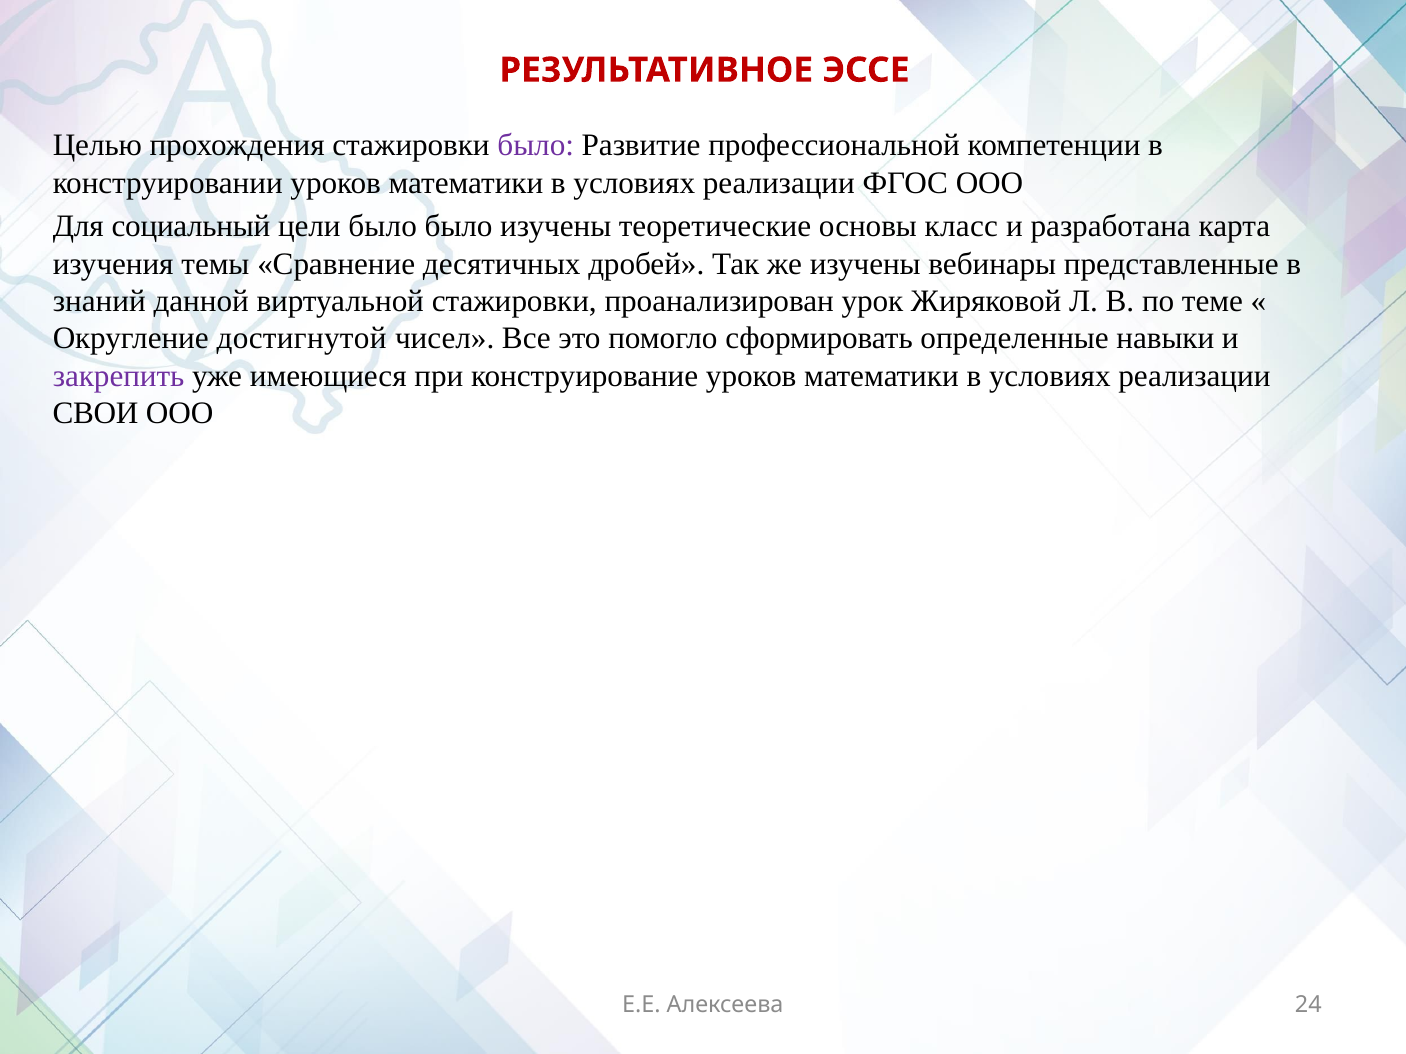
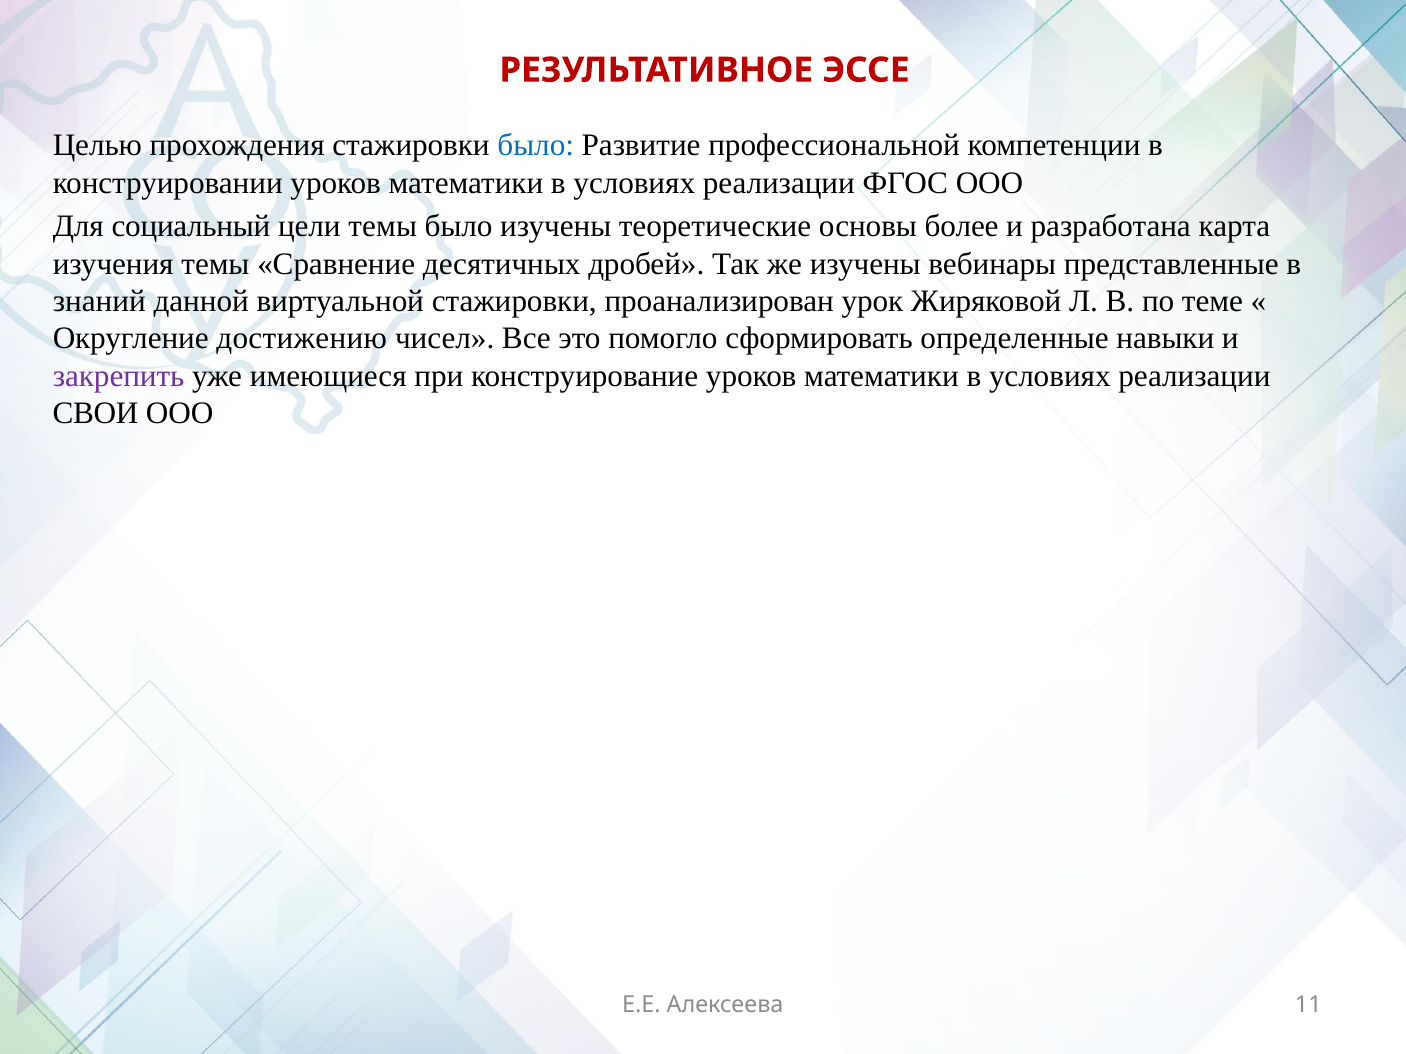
было at (536, 145) colour: purple -> blue
цели было: было -> темы
класс: класс -> более
достигнутой: достигнутой -> достижению
24: 24 -> 11
